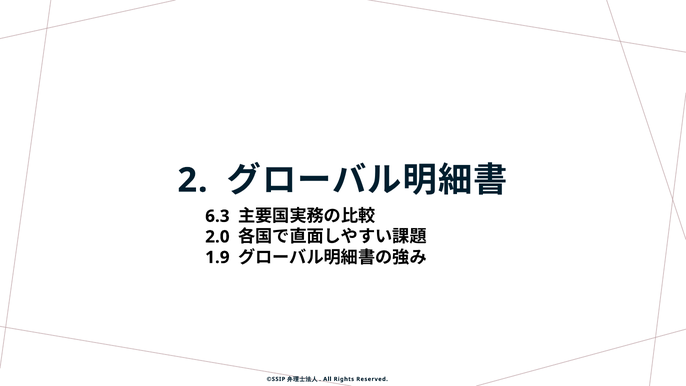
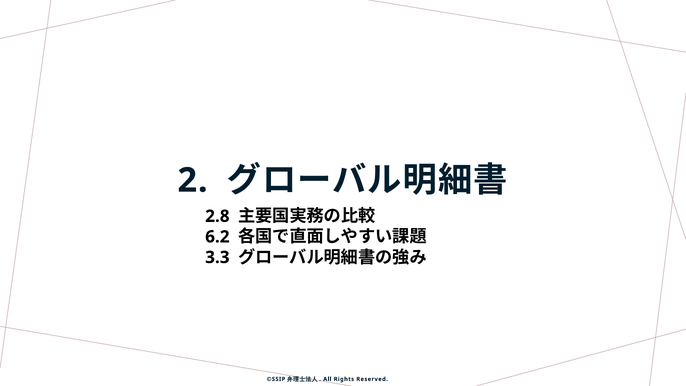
6.3: 6.3 -> 2.8
2.0: 2.0 -> 6.2
1.9: 1.9 -> 3.3
